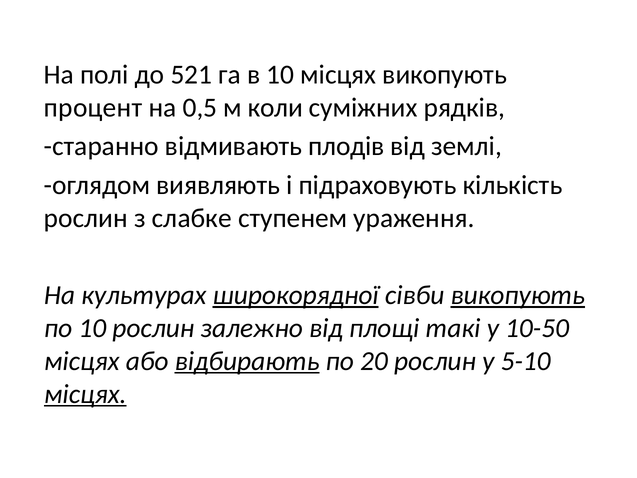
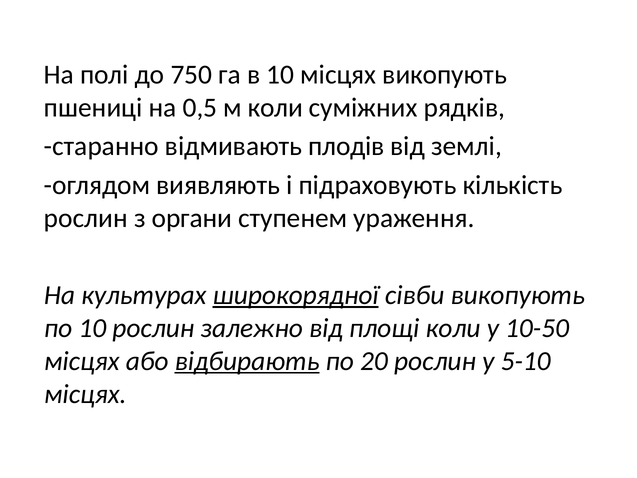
521: 521 -> 750
процент: процент -> пшениці
слабке: слабке -> органи
викопують at (518, 295) underline: present -> none
площі такі: такі -> коли
місцях at (85, 394) underline: present -> none
